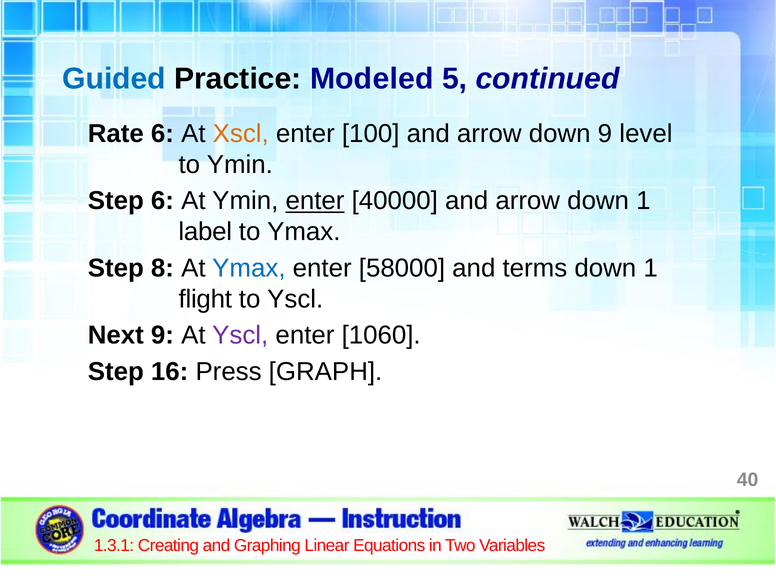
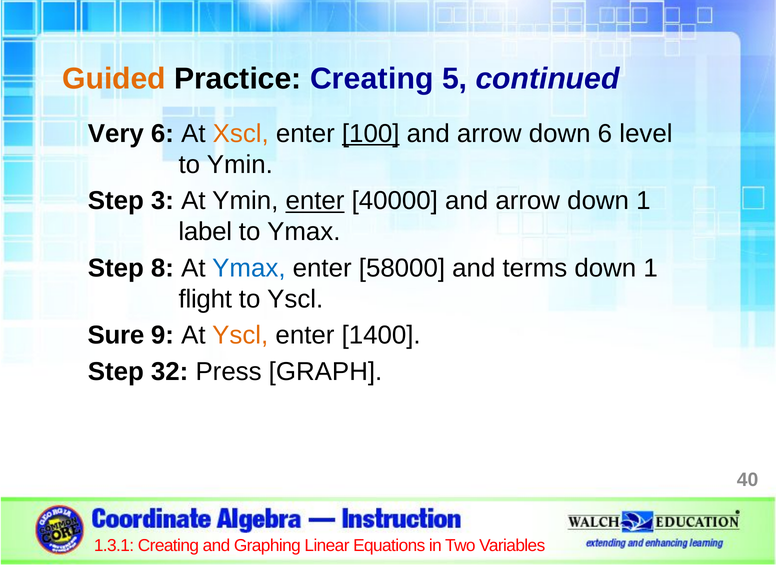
Guided colour: blue -> orange
Practice Modeled: Modeled -> Creating
Rate: Rate -> Very
100 underline: none -> present
down 9: 9 -> 6
Step 6: 6 -> 3
Next: Next -> Sure
Yscl at (240, 335) colour: purple -> orange
1060: 1060 -> 1400
16: 16 -> 32
